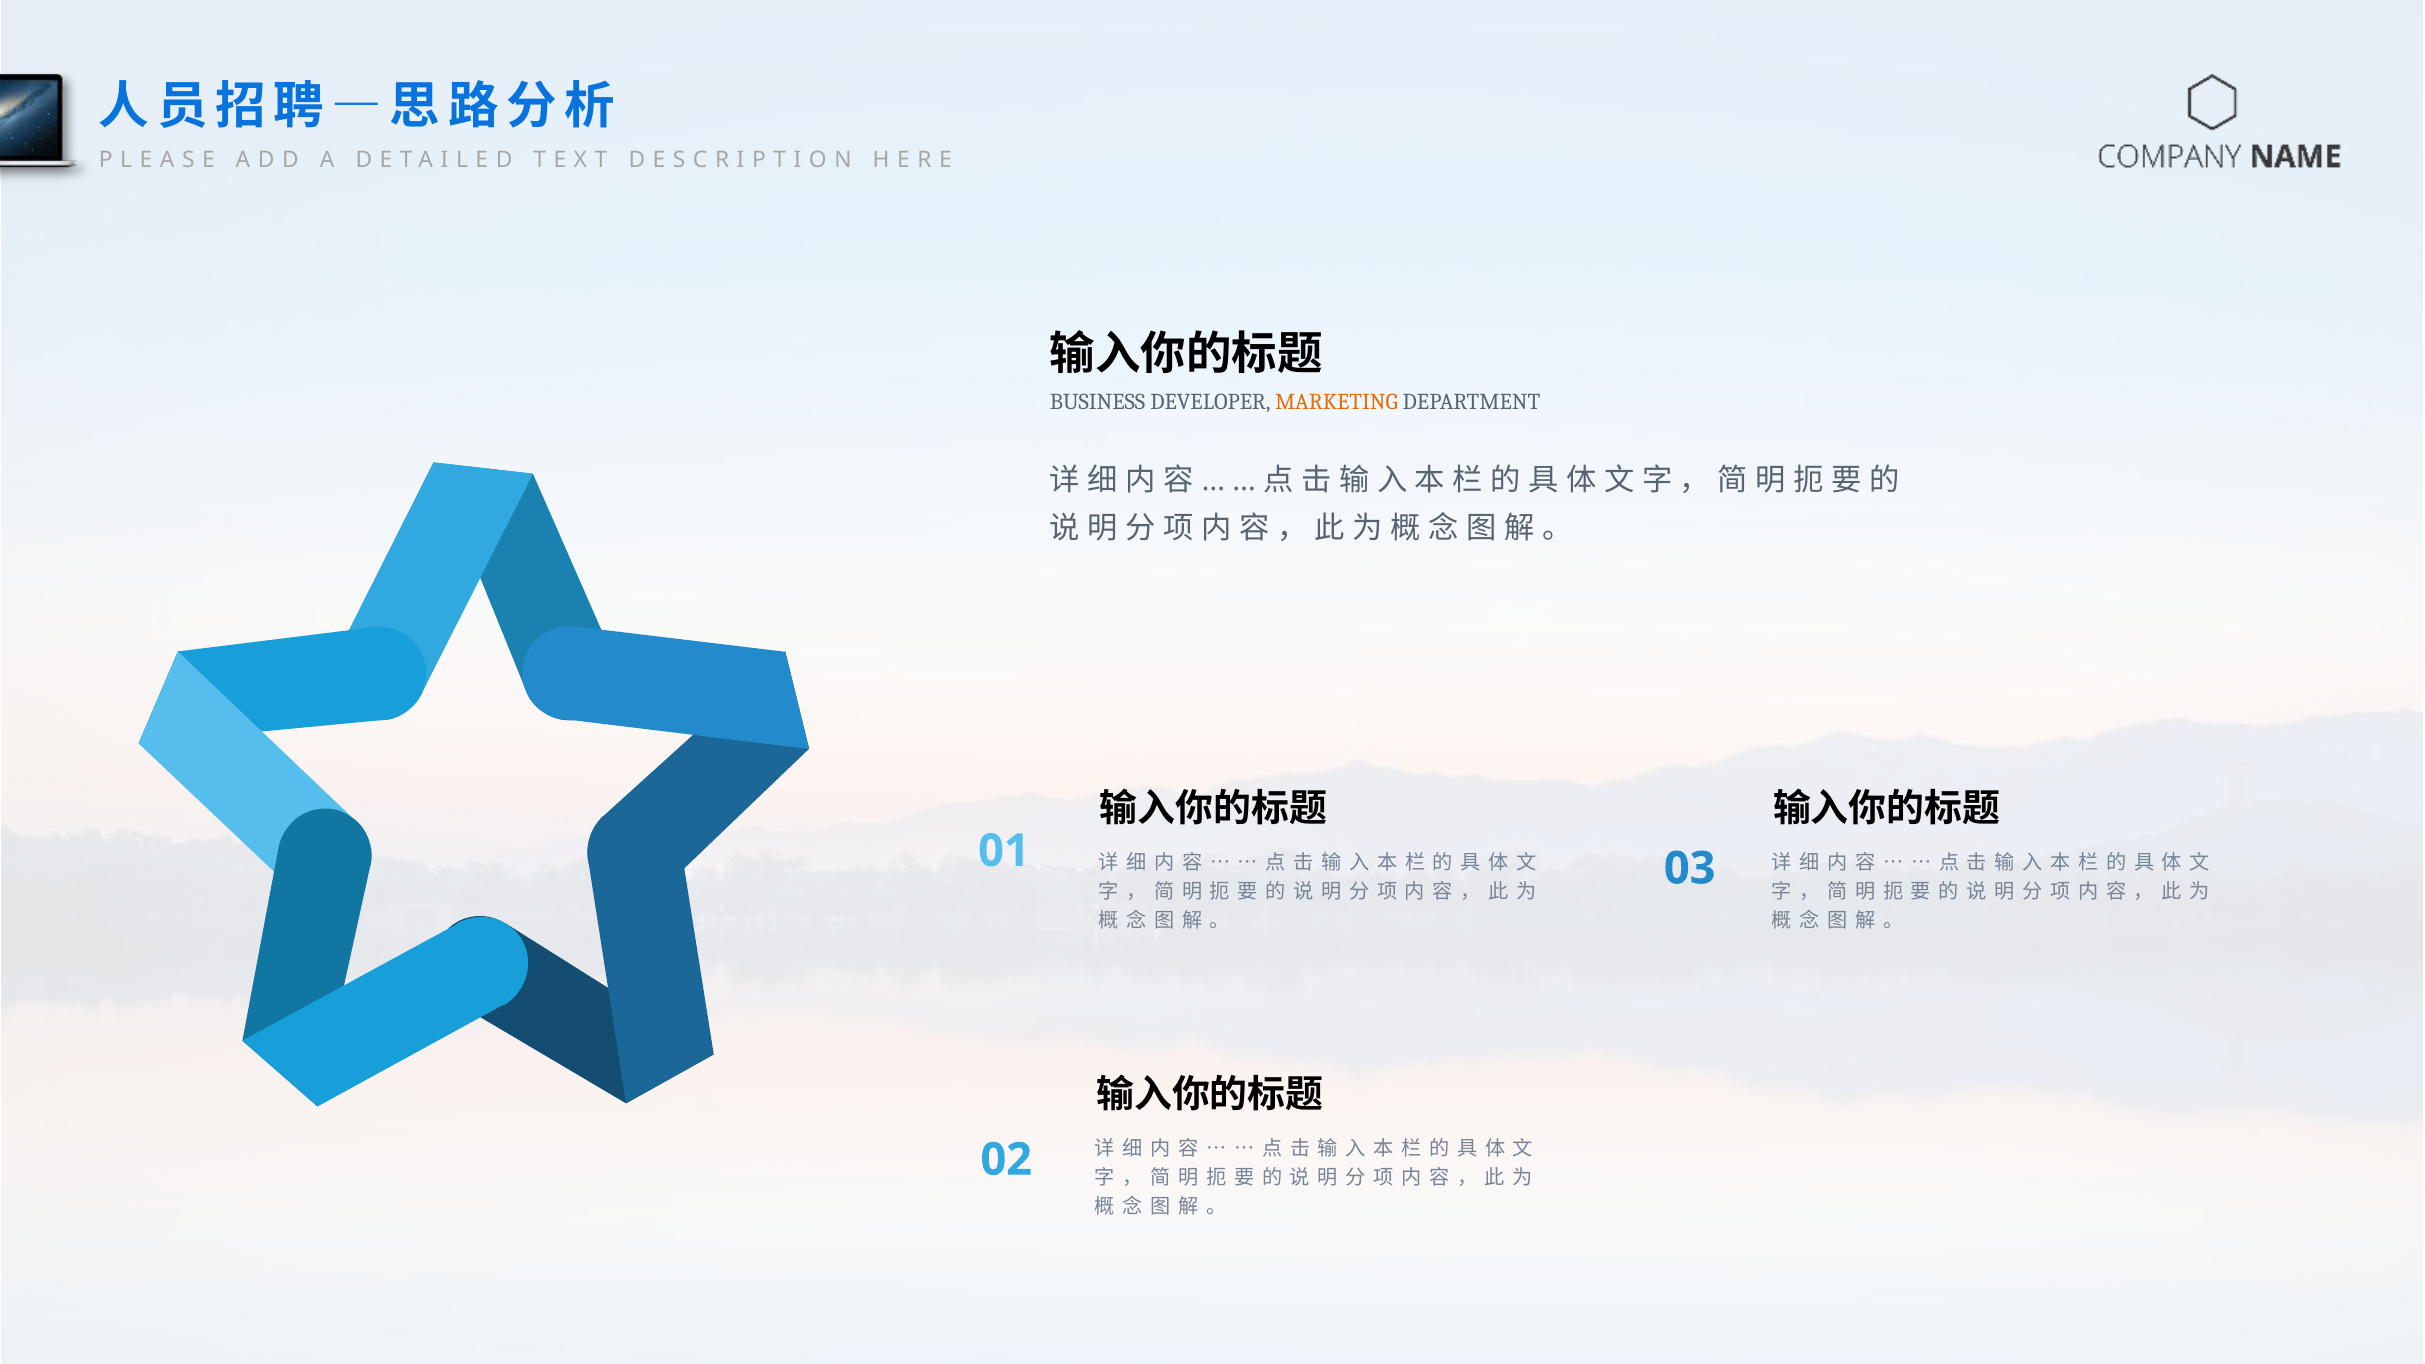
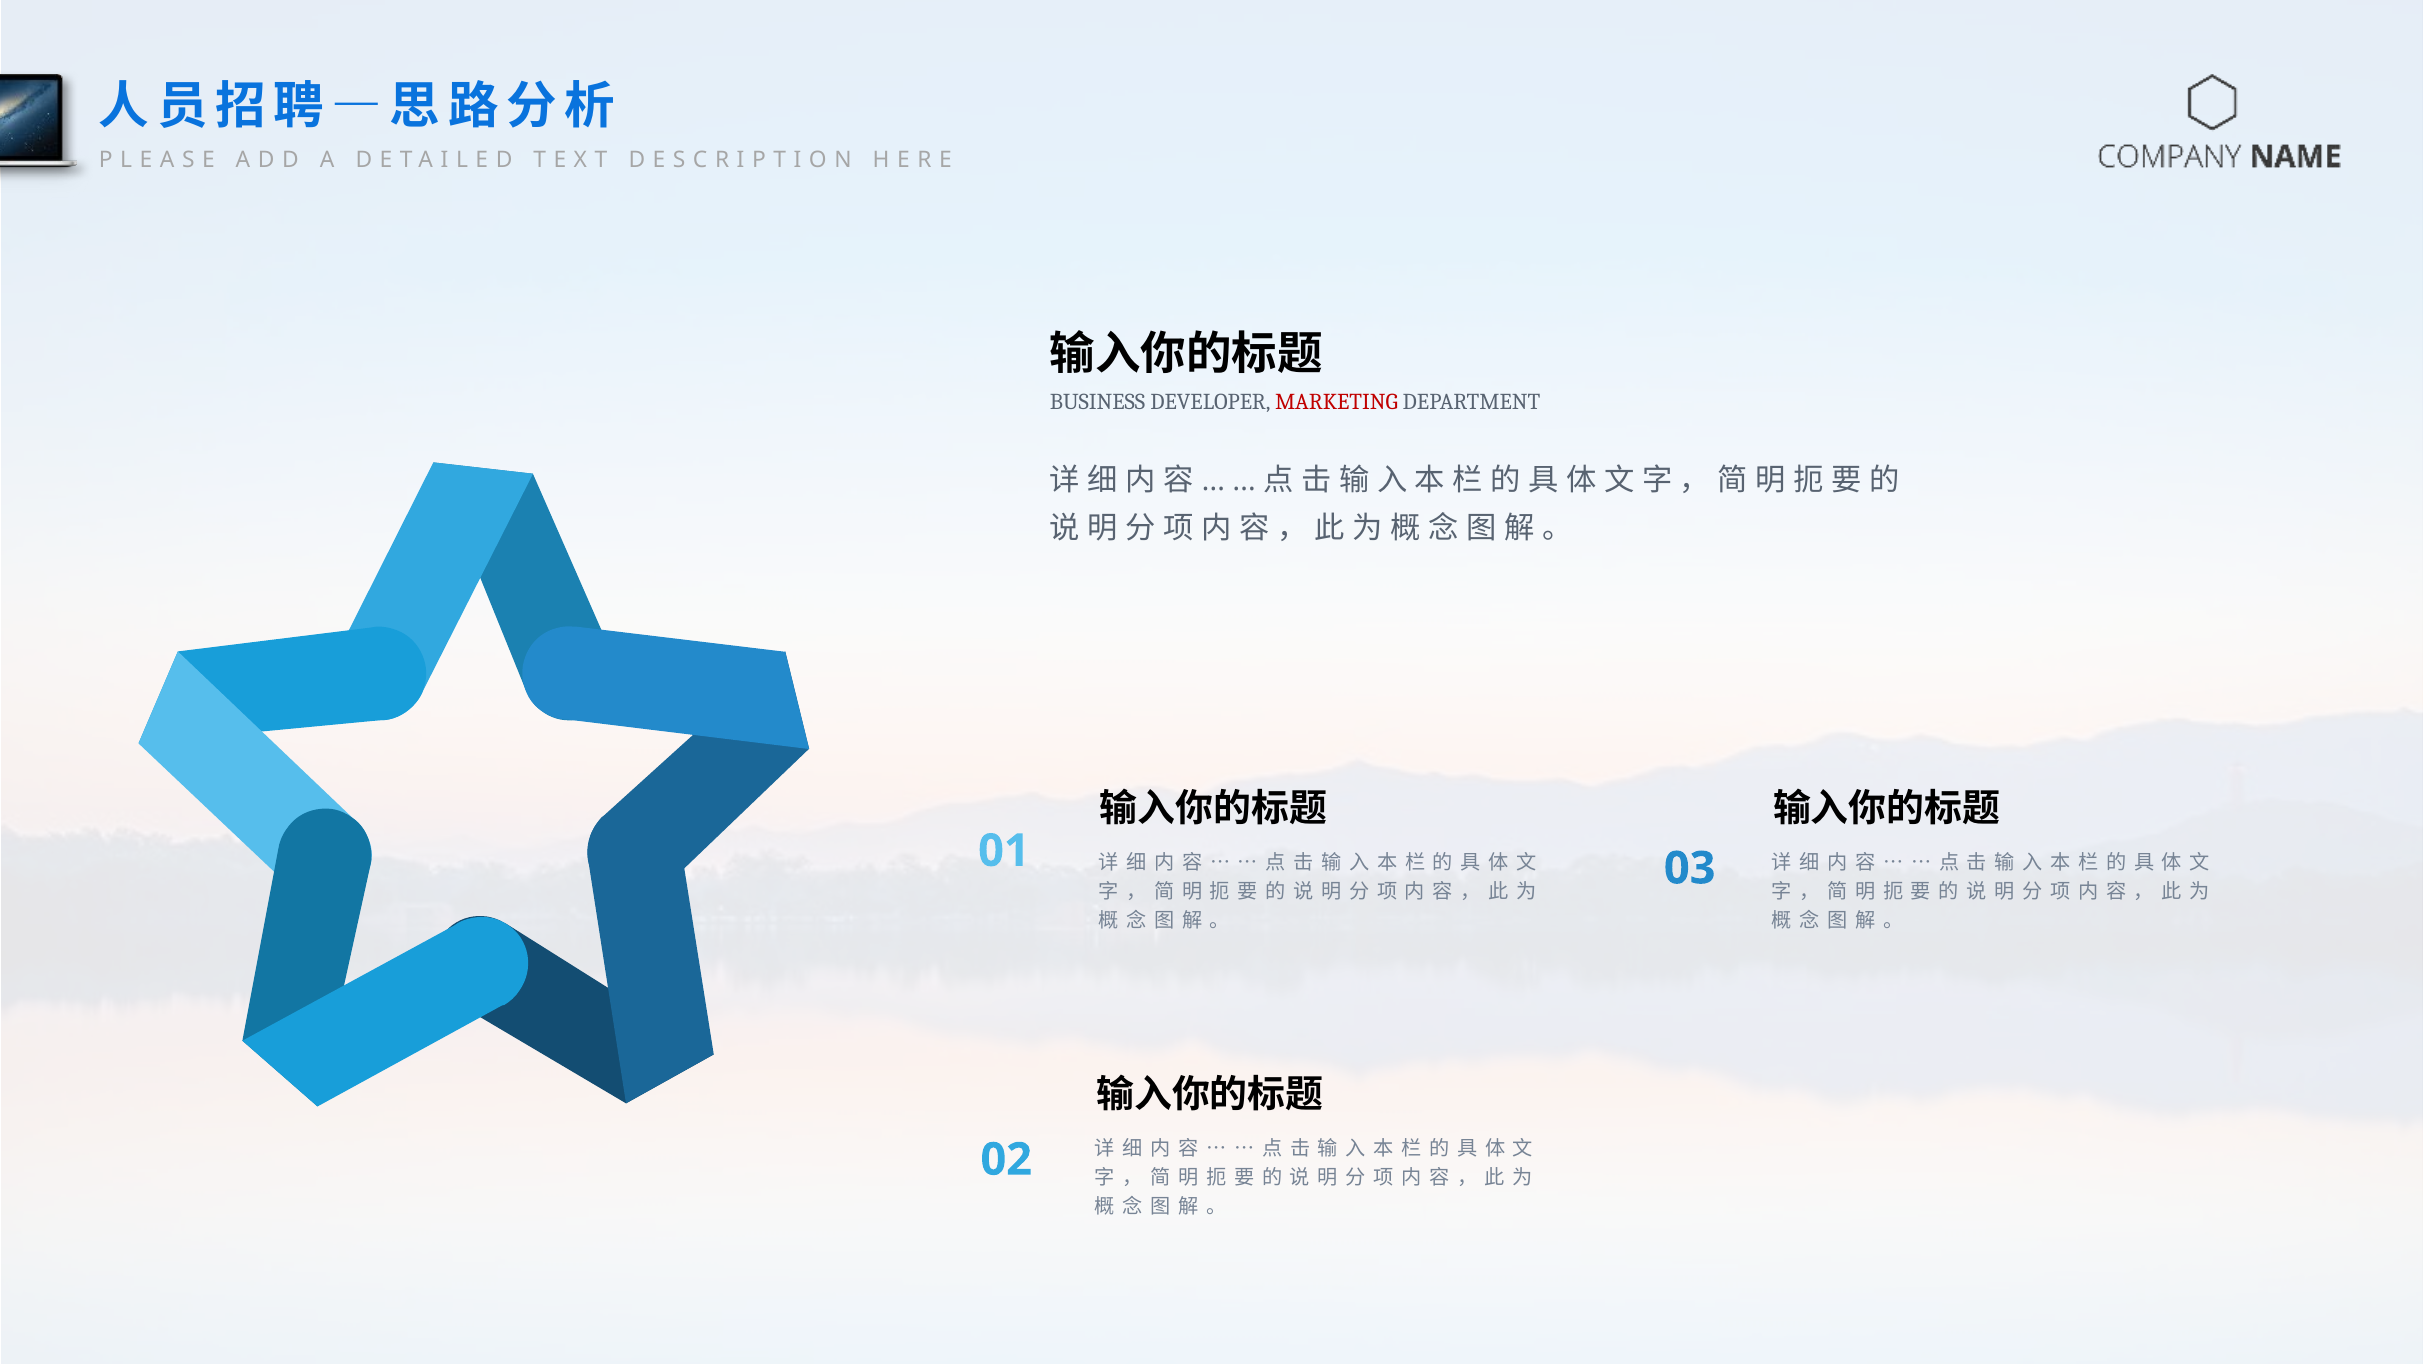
MARKETING colour: orange -> red
